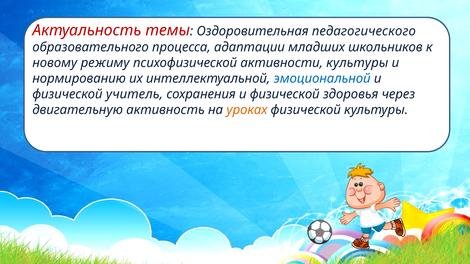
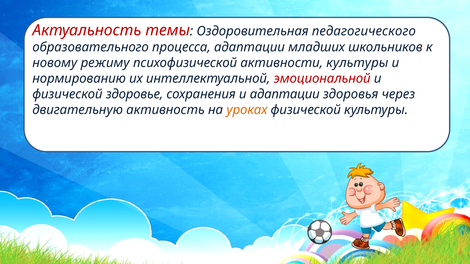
эмоциональной colour: blue -> red
учитель: учитель -> здоровье
сохранения и физической: физической -> адаптации
